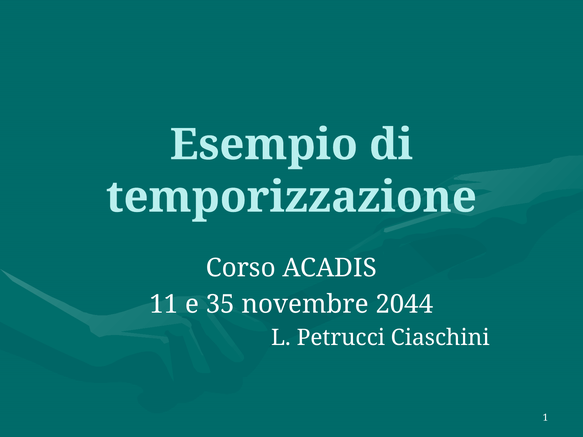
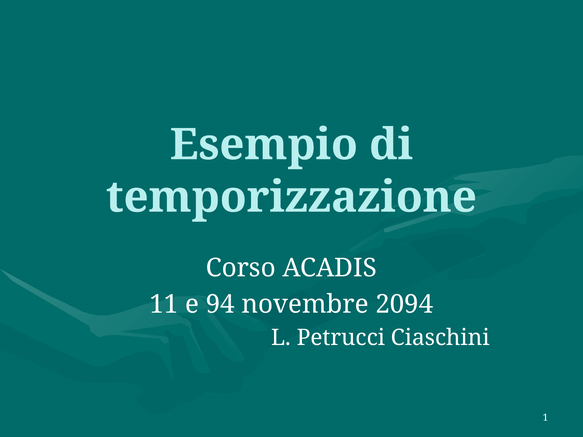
35: 35 -> 94
2044: 2044 -> 2094
